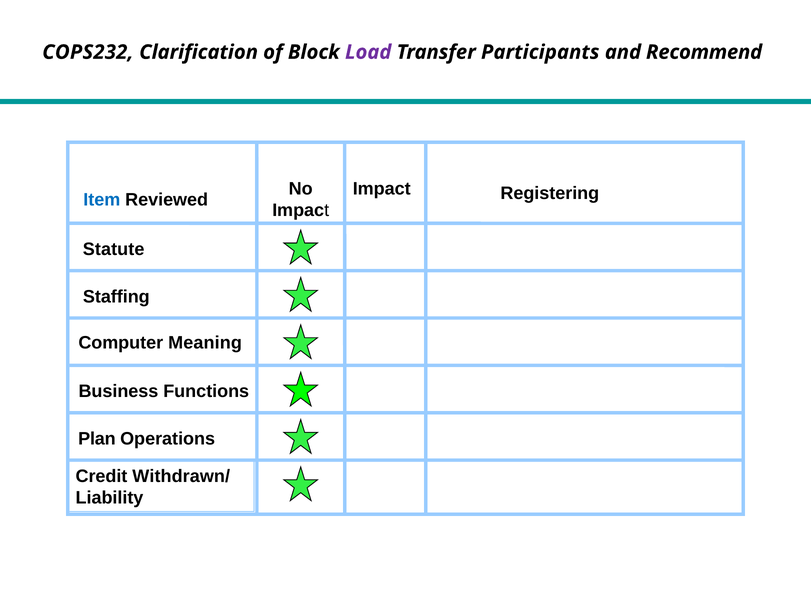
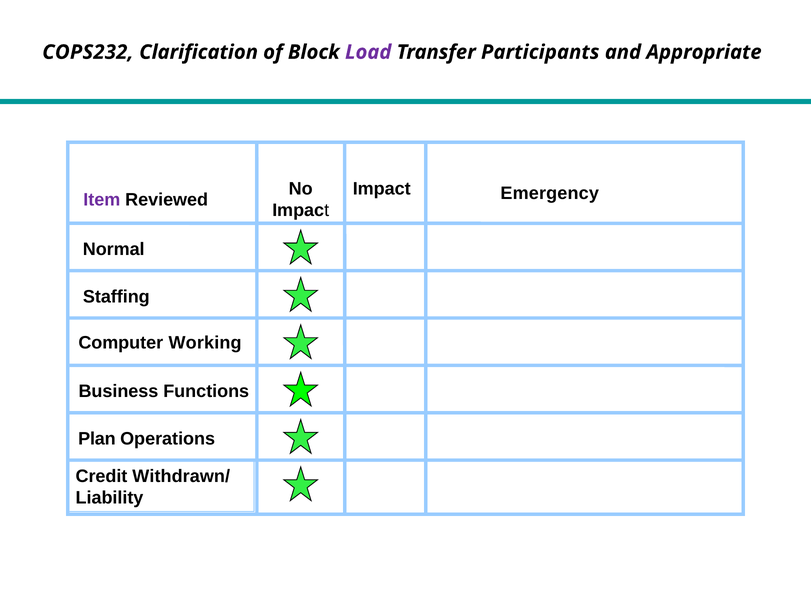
Recommend: Recommend -> Appropriate
Item colour: blue -> purple
Registering: Registering -> Emergency
Statute: Statute -> Normal
Meaning: Meaning -> Working
